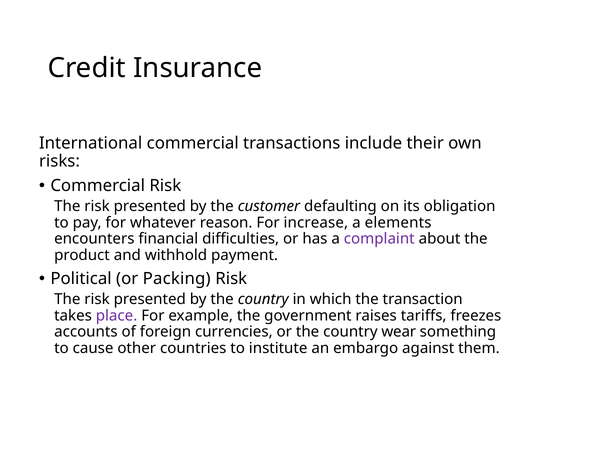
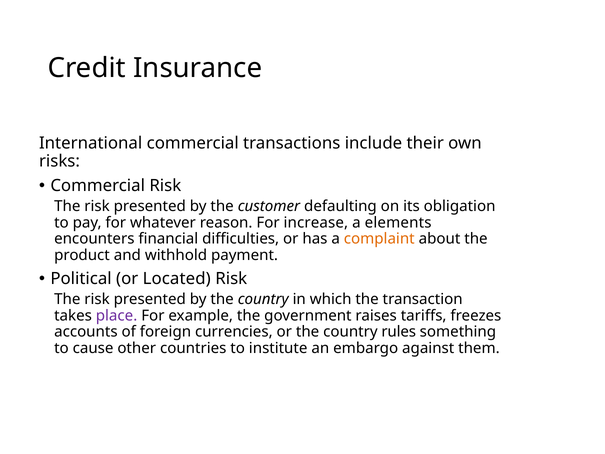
complaint colour: purple -> orange
Packing: Packing -> Located
wear: wear -> rules
